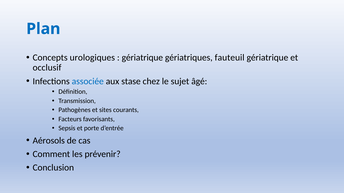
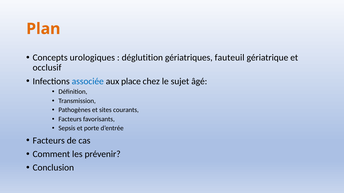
Plan colour: blue -> orange
gériatrique at (142, 58): gériatrique -> déglutition
stase: stase -> place
Aérosols at (49, 141): Aérosols -> Facteurs
